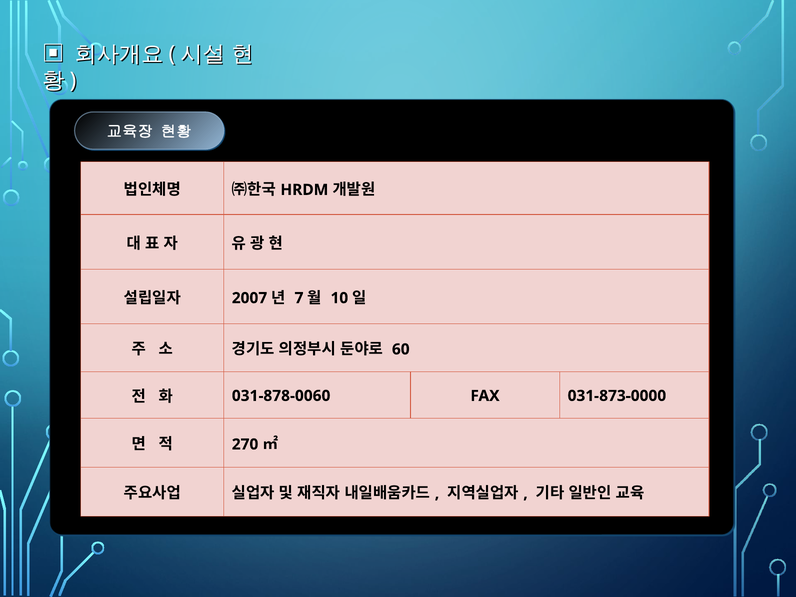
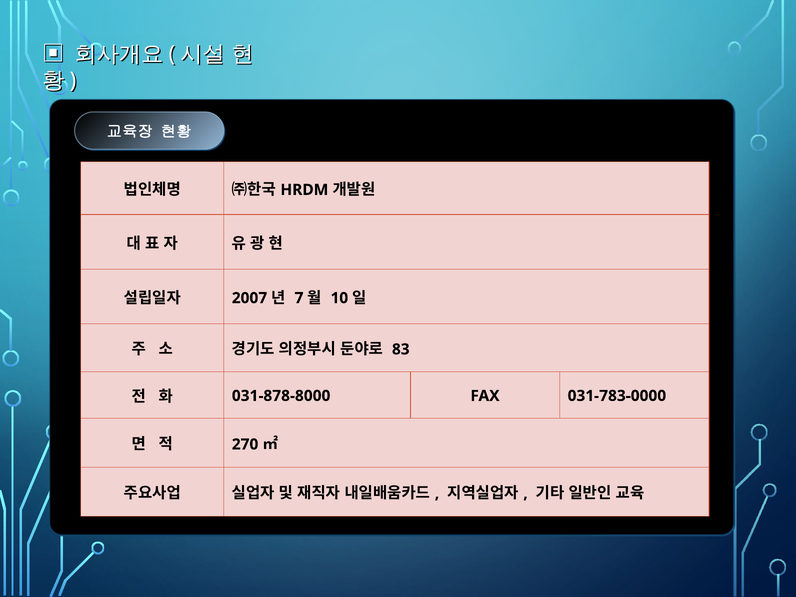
60: 60 -> 83
031-878-0060: 031-878-0060 -> 031-878-8000
031-873-0000: 031-873-0000 -> 031-783-0000
